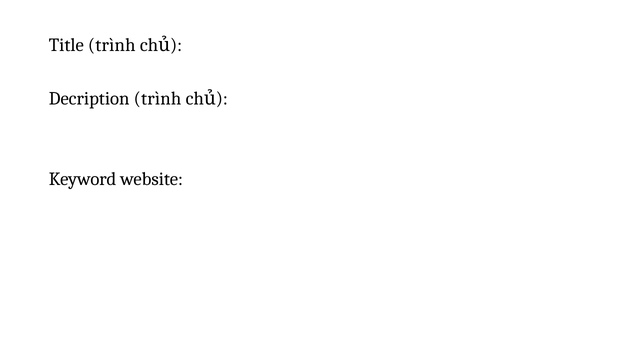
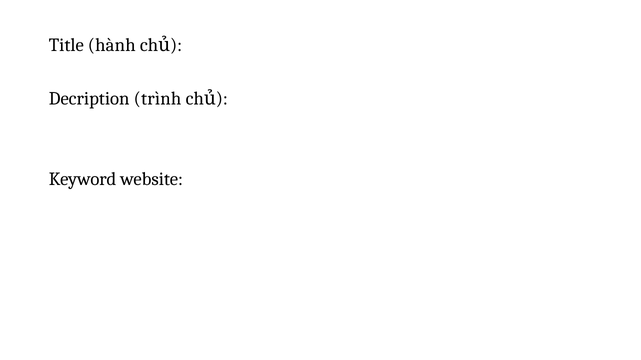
Title trình: trình -> hành
